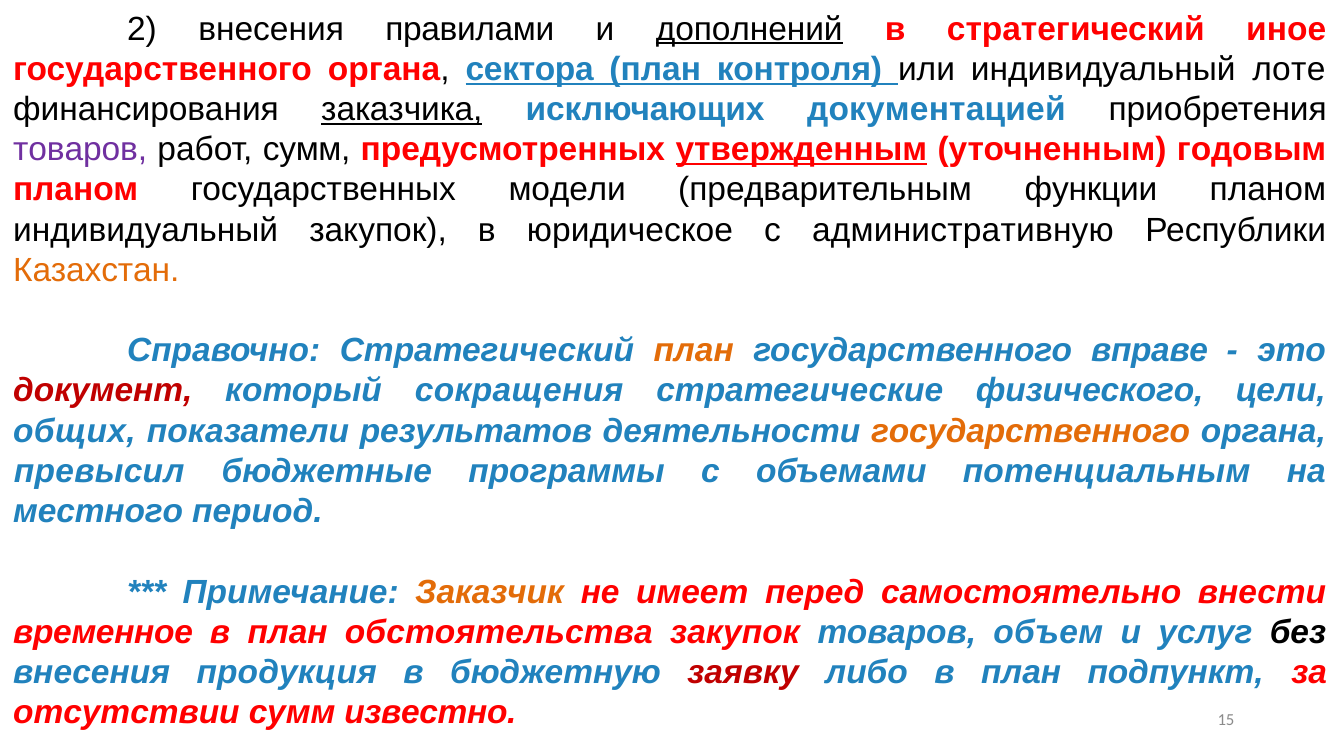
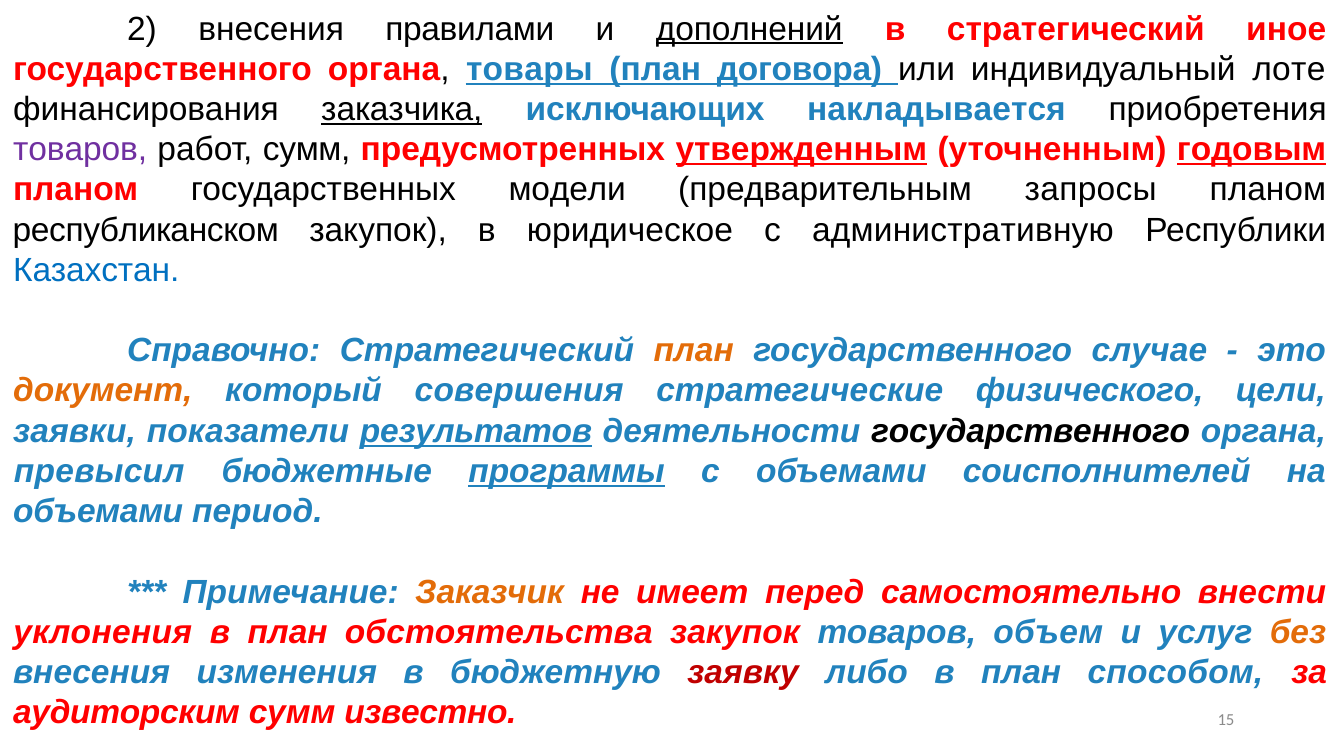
сектора: сектора -> товары
контроля: контроля -> договора
документацией: документацией -> накладывается
годовым underline: none -> present
функции: функции -> запросы
индивидуальный at (146, 230): индивидуальный -> республиканском
Казахстан colour: orange -> blue
вправе: вправе -> случае
документ colour: red -> orange
сокращения: сокращения -> совершения
общих: общих -> заявки
результатов underline: none -> present
государственного at (1031, 431) colour: orange -> black
программы underline: none -> present
потенциальным: потенциальным -> соисполнителей
местного at (98, 511): местного -> объемами
временное: временное -> уклонения
без colour: black -> orange
продукция: продукция -> изменения
подпункт: подпункт -> способом
отсутствии: отсутствии -> аудиторским
